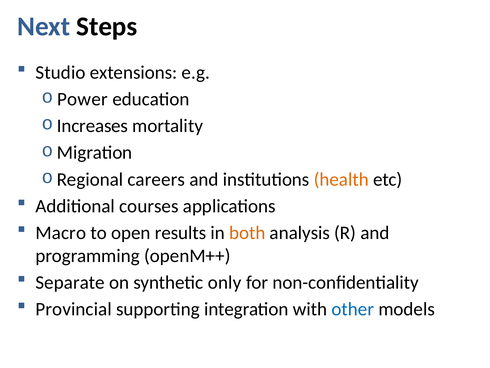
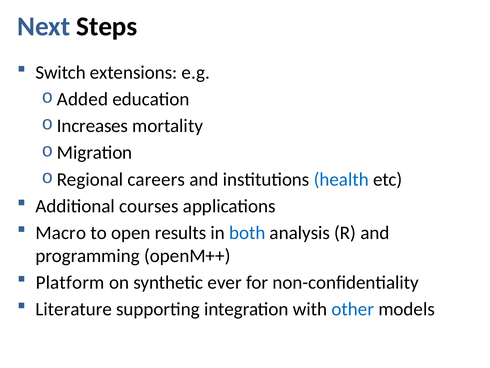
Studio: Studio -> Switch
Power: Power -> Added
health colour: orange -> blue
both colour: orange -> blue
Separate: Separate -> Platform
only: only -> ever
Provincial: Provincial -> Literature
